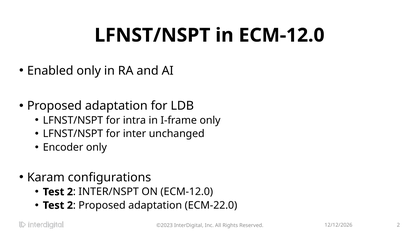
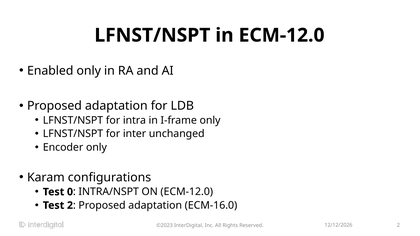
2 at (70, 192): 2 -> 0
INTER/NSPT: INTER/NSPT -> INTRA/NSPT
ECM-22.0: ECM-22.0 -> ECM-16.0
